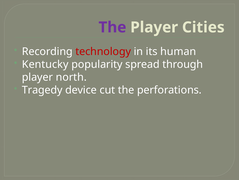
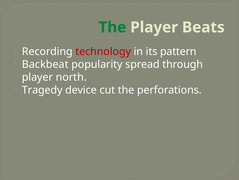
The at (112, 27) colour: purple -> green
Cities: Cities -> Beats
human: human -> pattern
Kentucky: Kentucky -> Backbeat
